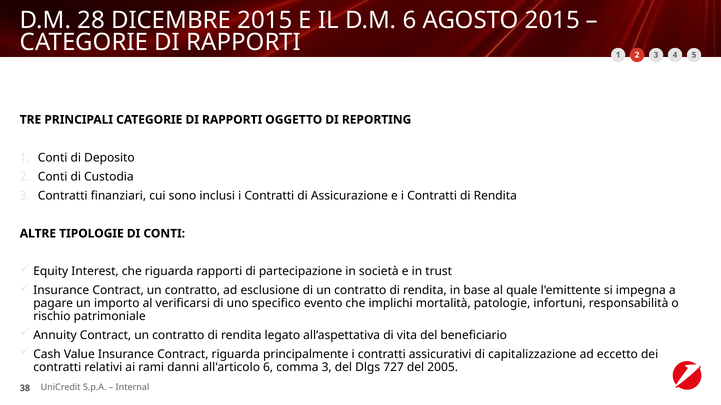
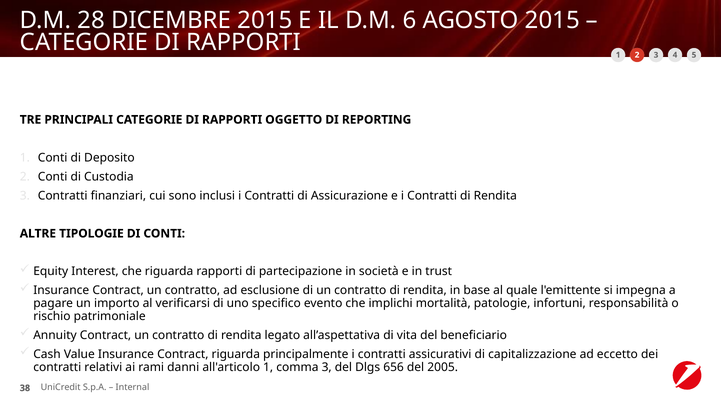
all'articolo 6: 6 -> 1
727: 727 -> 656
